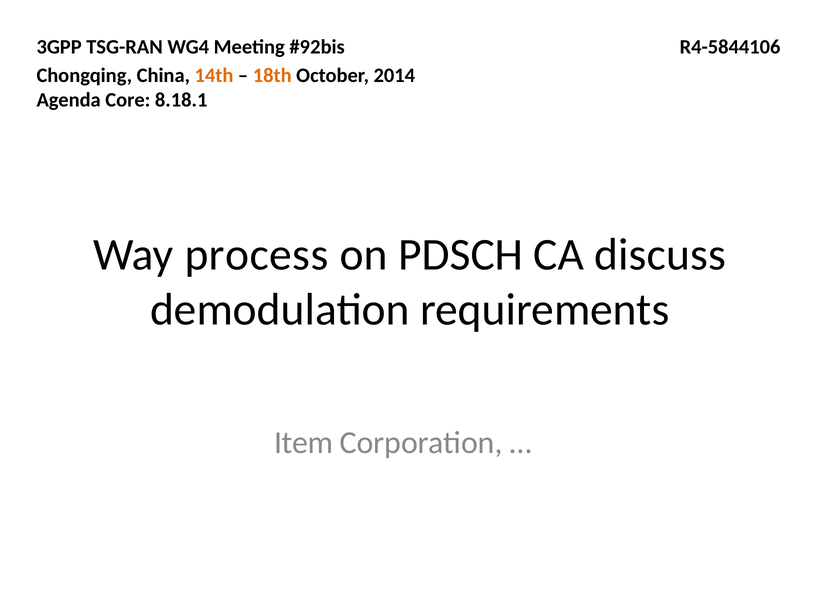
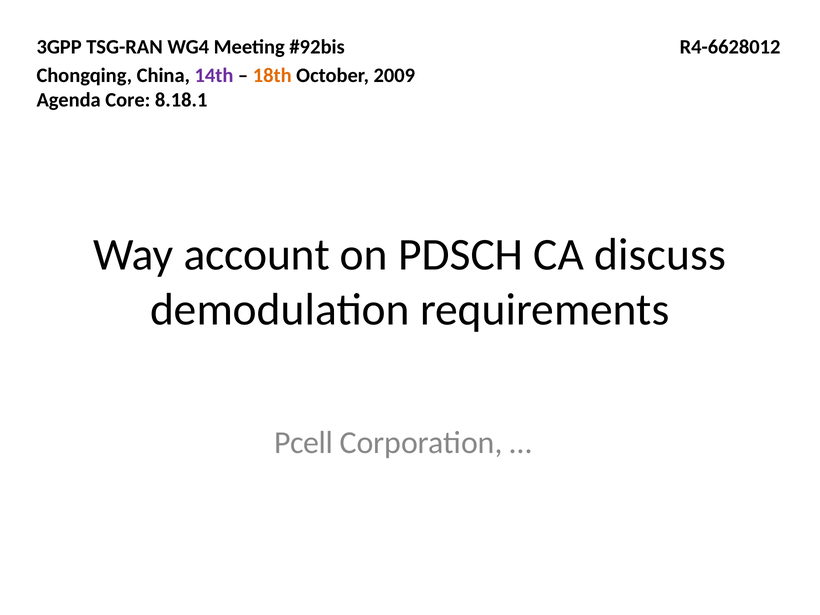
R4-5844106: R4-5844106 -> R4-6628012
14th colour: orange -> purple
2014: 2014 -> 2009
process: process -> account
Item: Item -> Pcell
